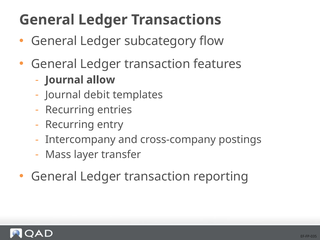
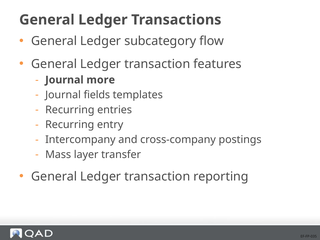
allow: allow -> more
debit: debit -> fields
